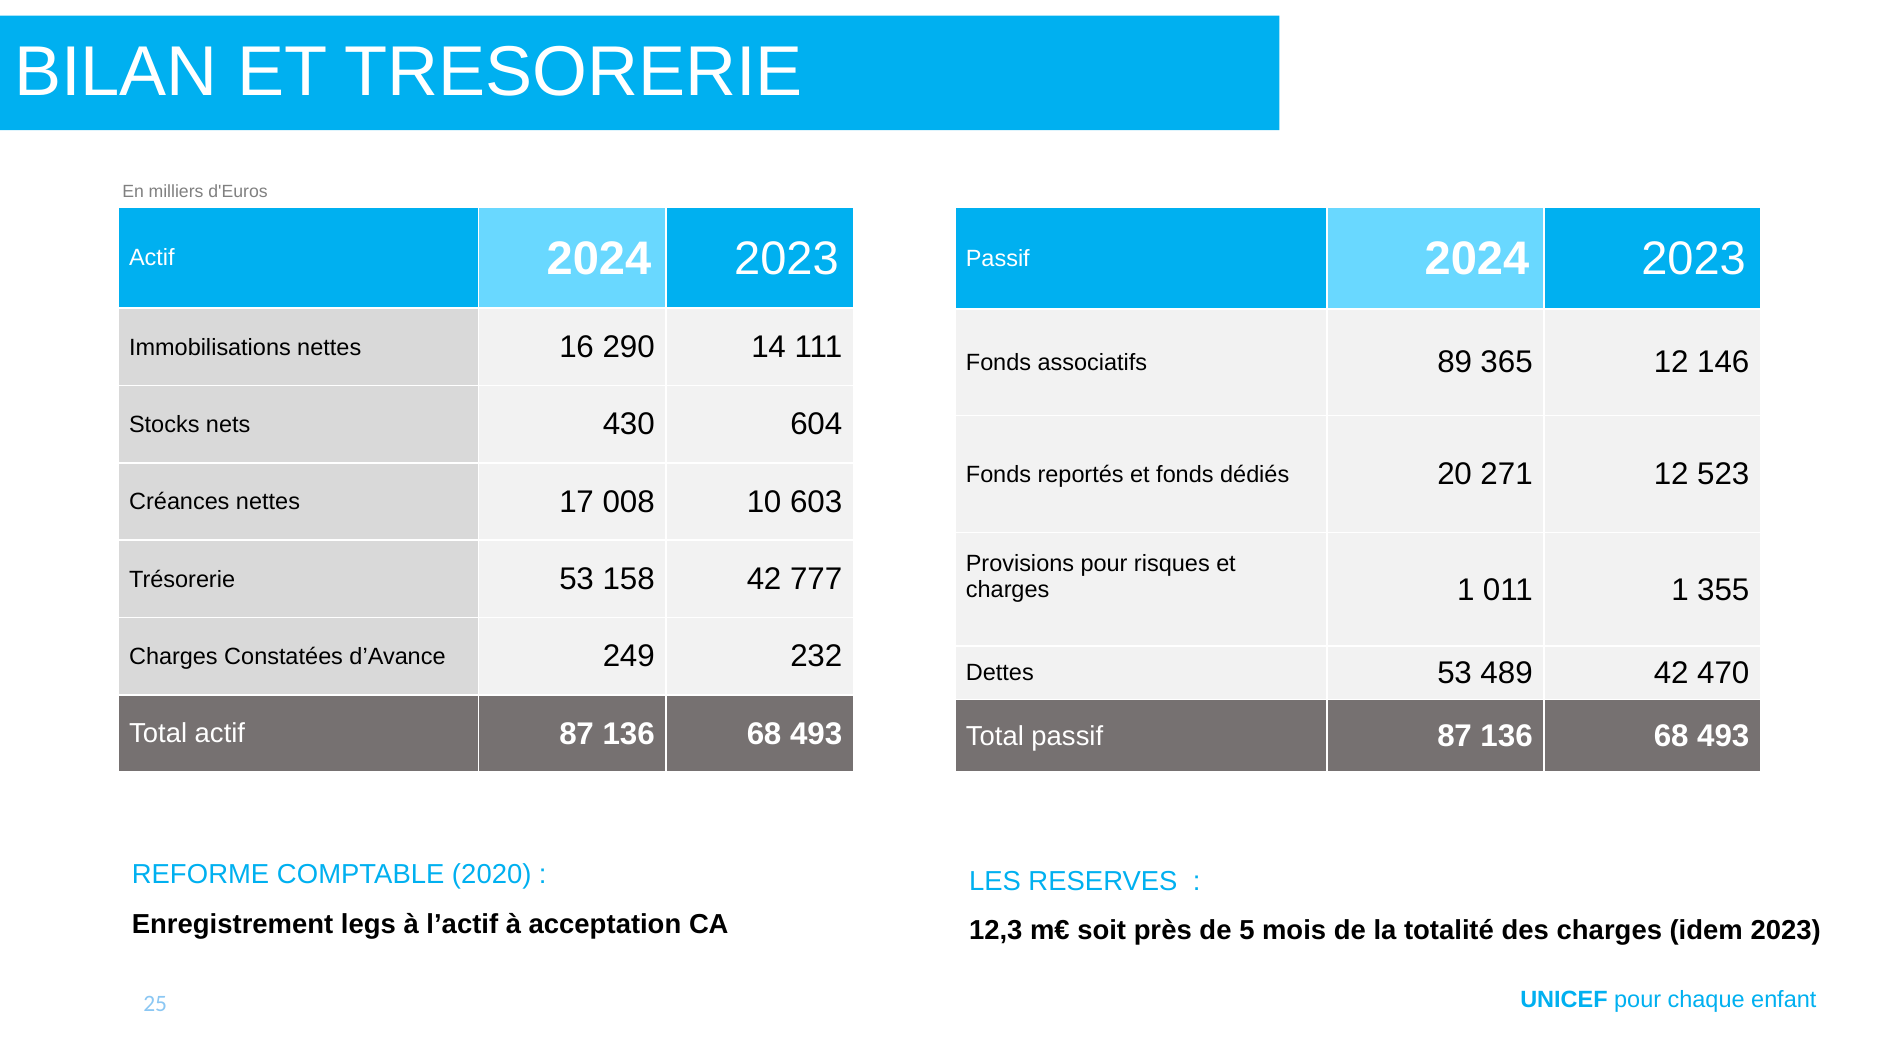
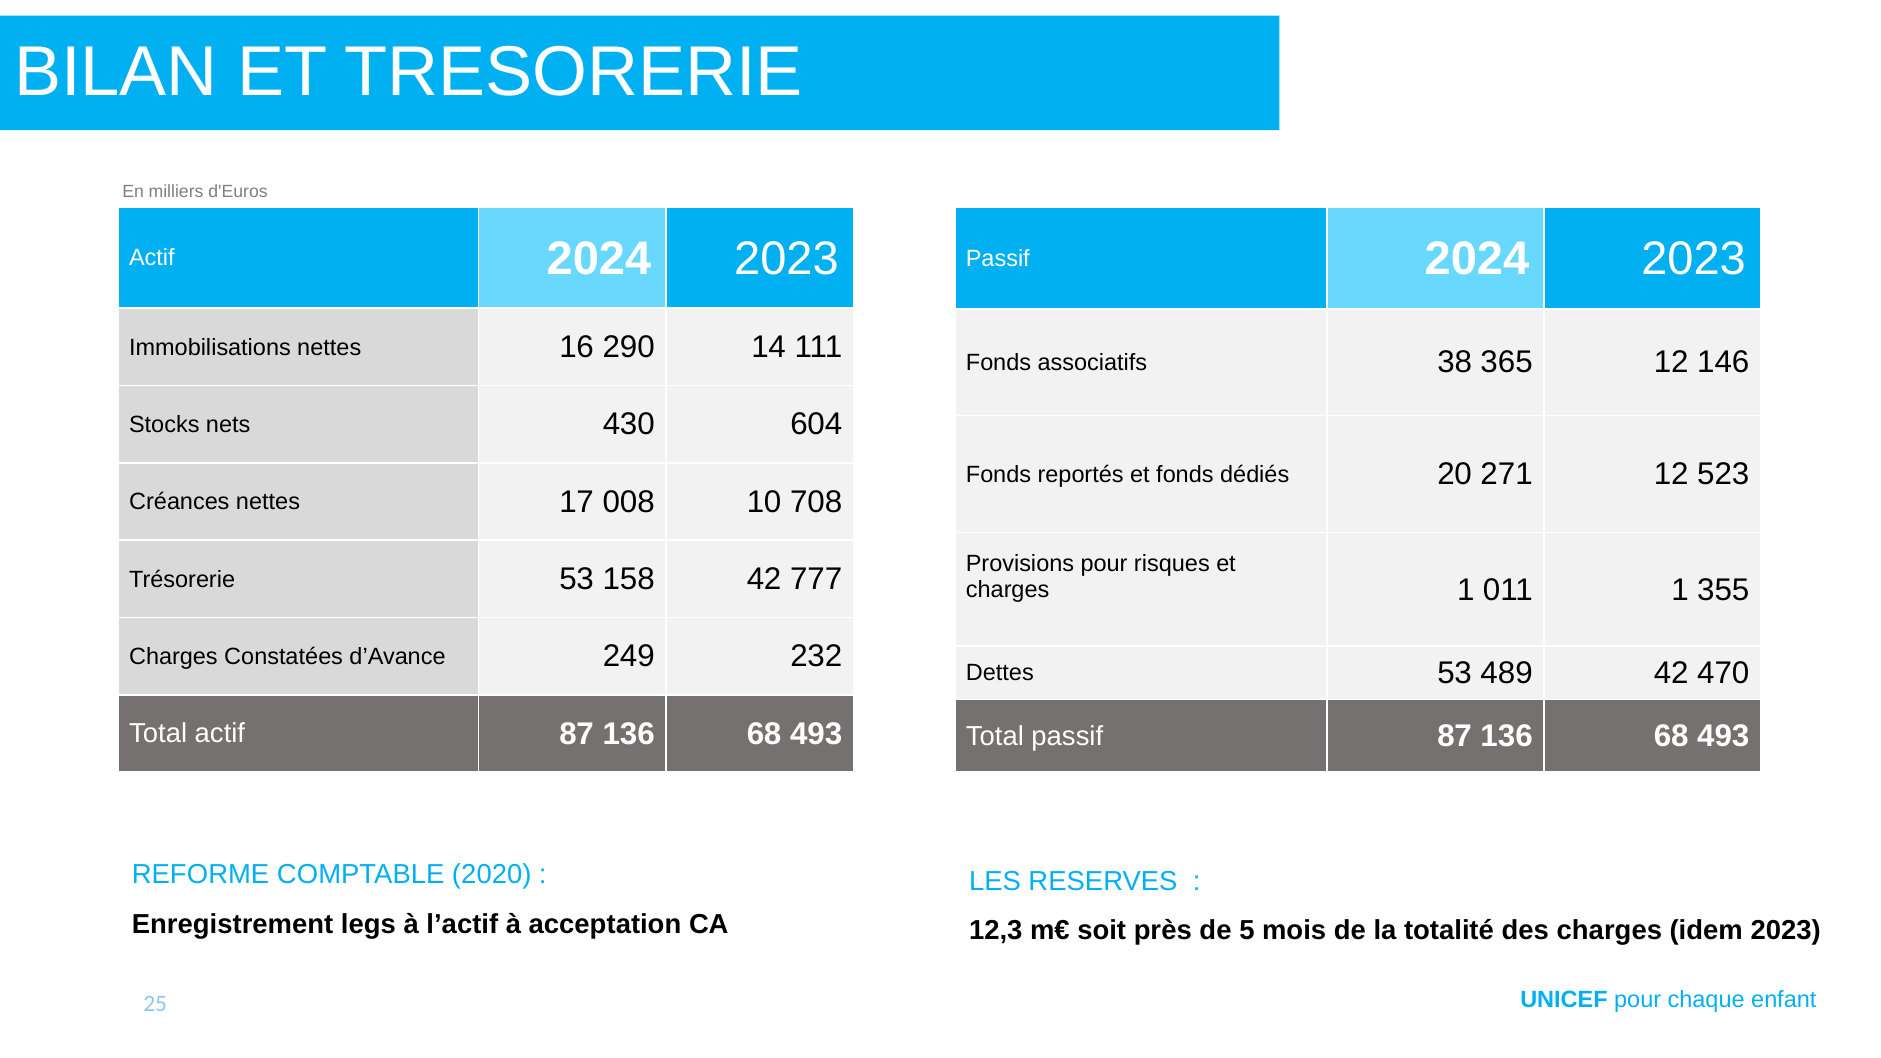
89: 89 -> 38
603: 603 -> 708
